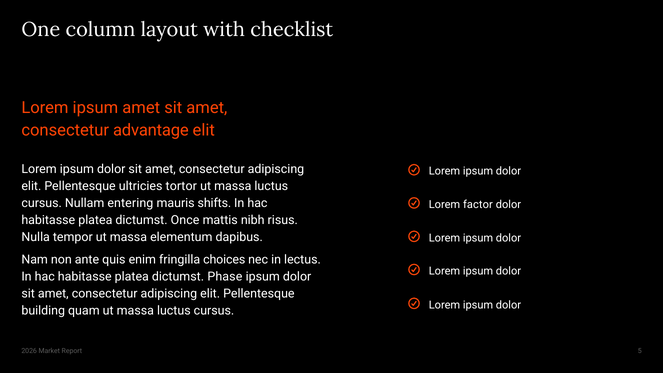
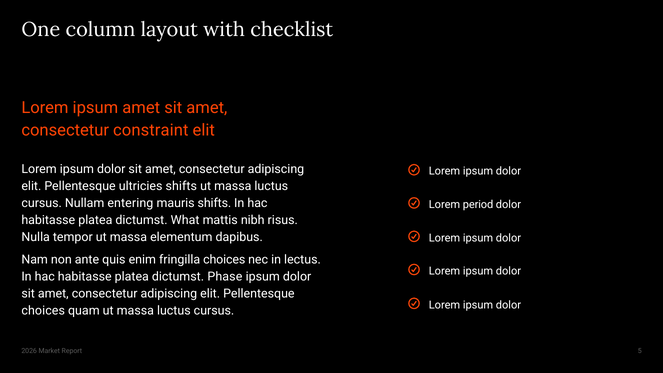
advantage: advantage -> constraint
ultricies tortor: tortor -> shifts
factor: factor -> period
Once: Once -> What
building at (43, 311): building -> choices
